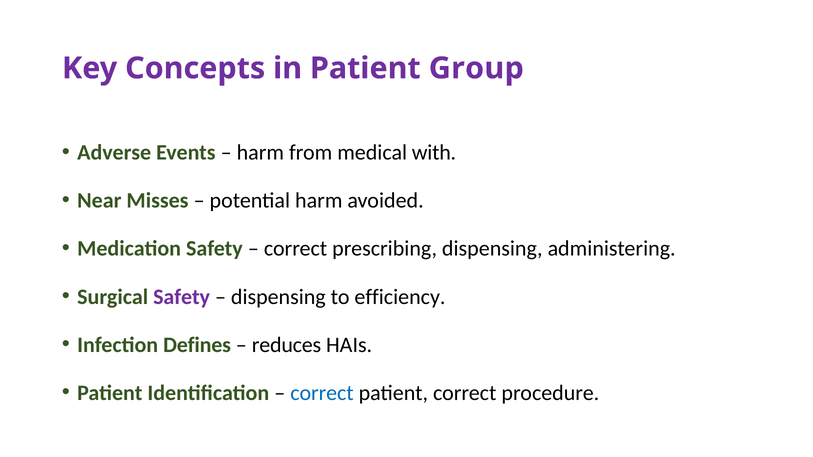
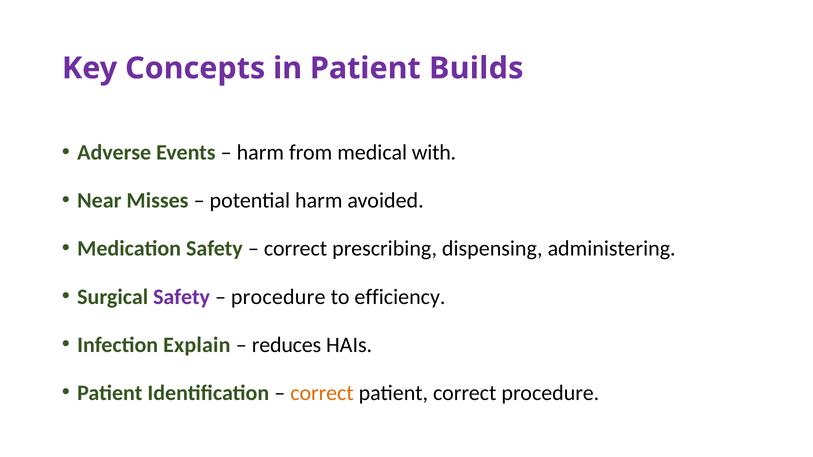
Group: Group -> Builds
dispensing at (278, 297): dispensing -> procedure
Defines: Defines -> Explain
correct at (322, 393) colour: blue -> orange
